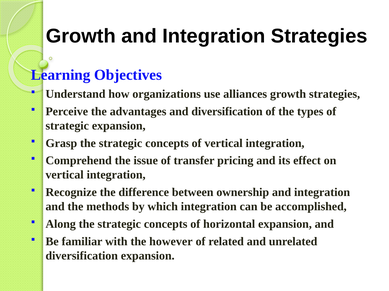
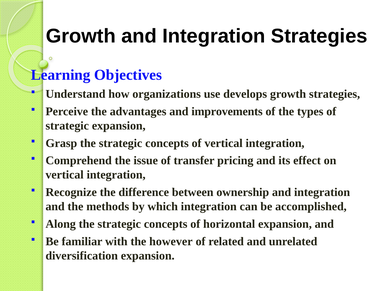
alliances: alliances -> develops
and diversification: diversification -> improvements
